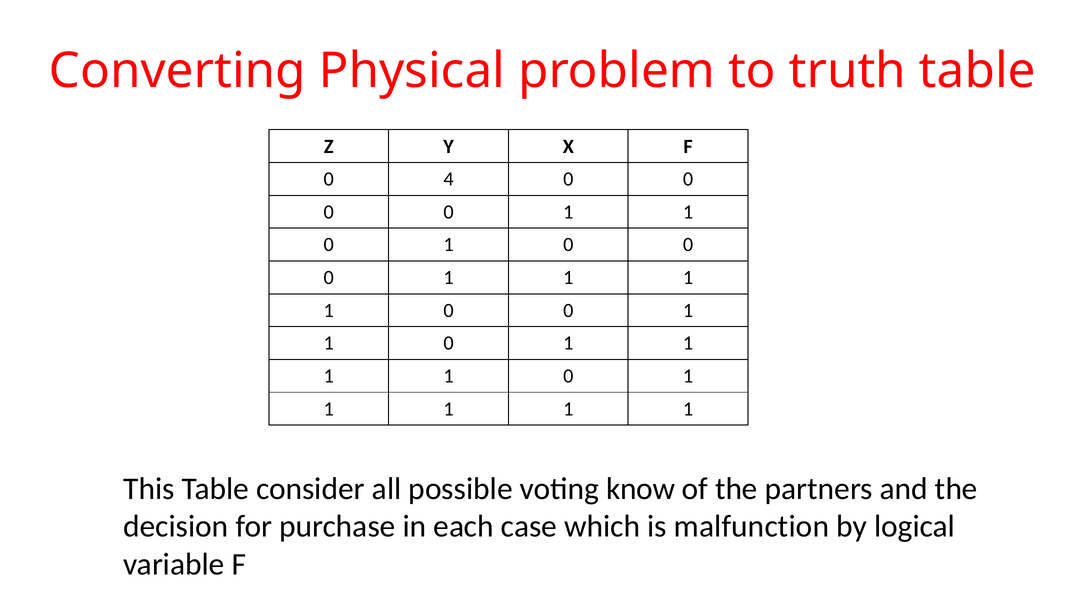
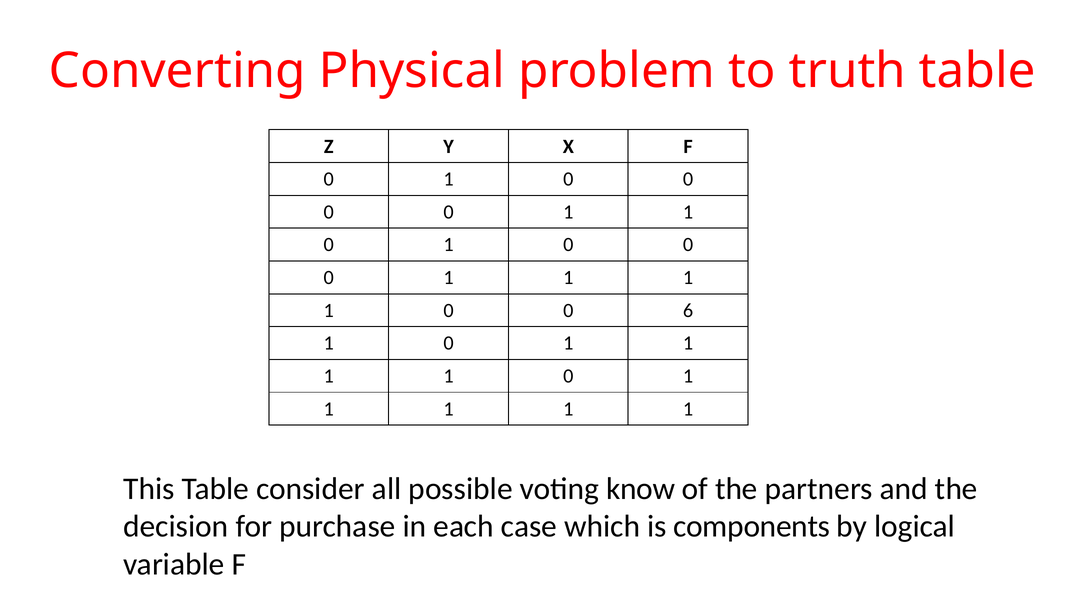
4 at (449, 179): 4 -> 1
1 0 0 1: 1 -> 6
malfunction: malfunction -> components
